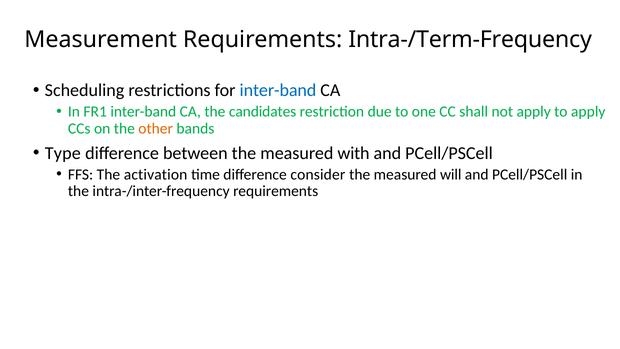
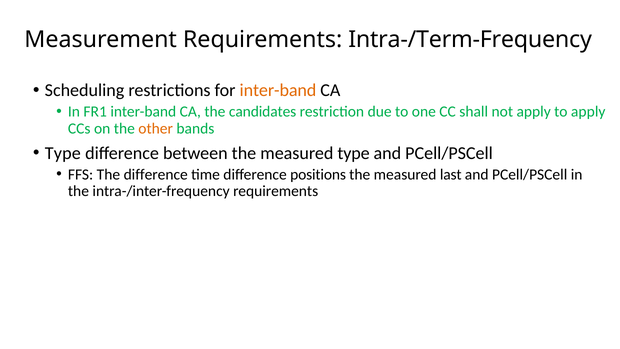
inter-band at (278, 90) colour: blue -> orange
measured with: with -> type
The activation: activation -> difference
consider: consider -> positions
will: will -> last
